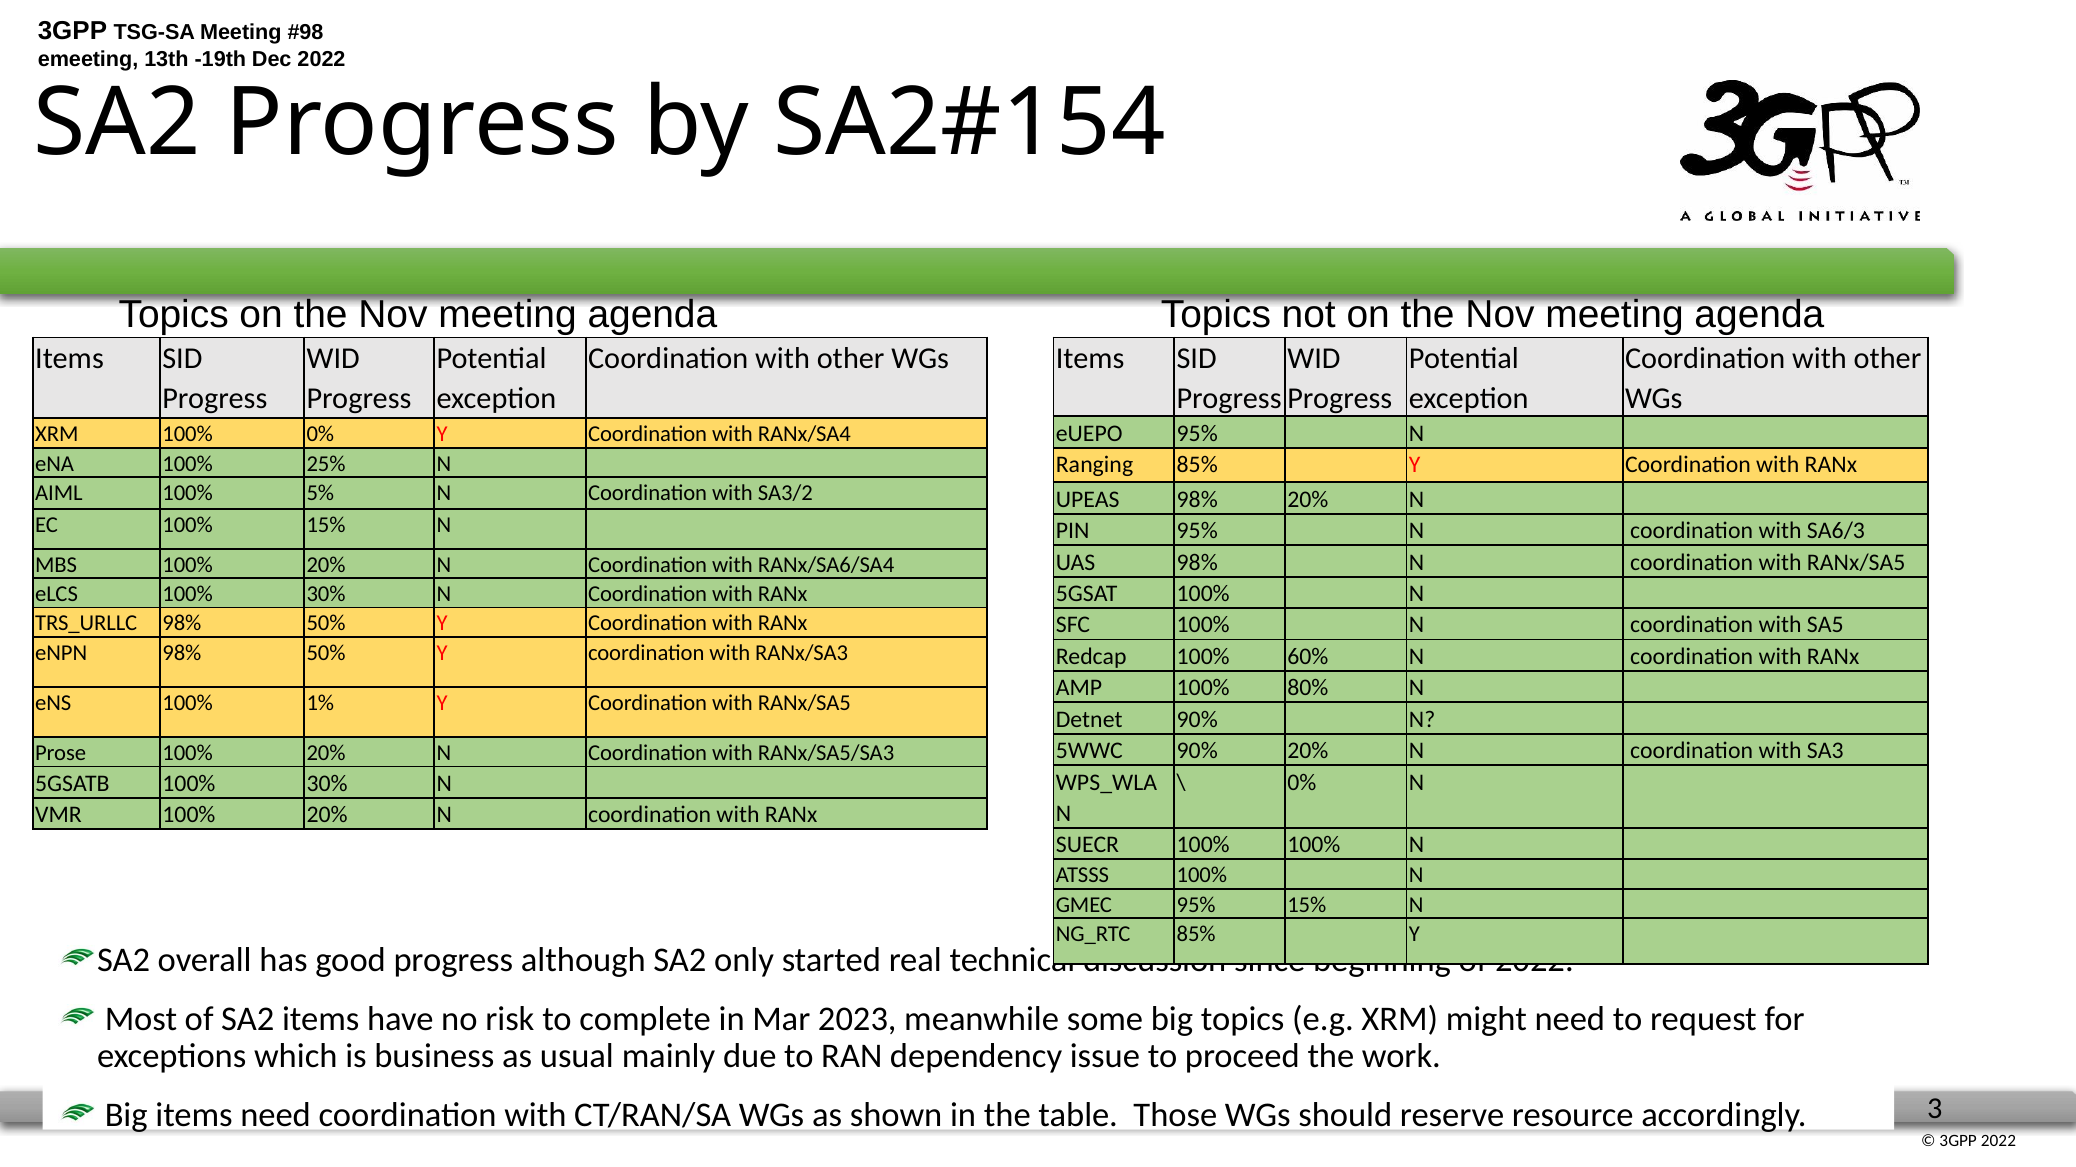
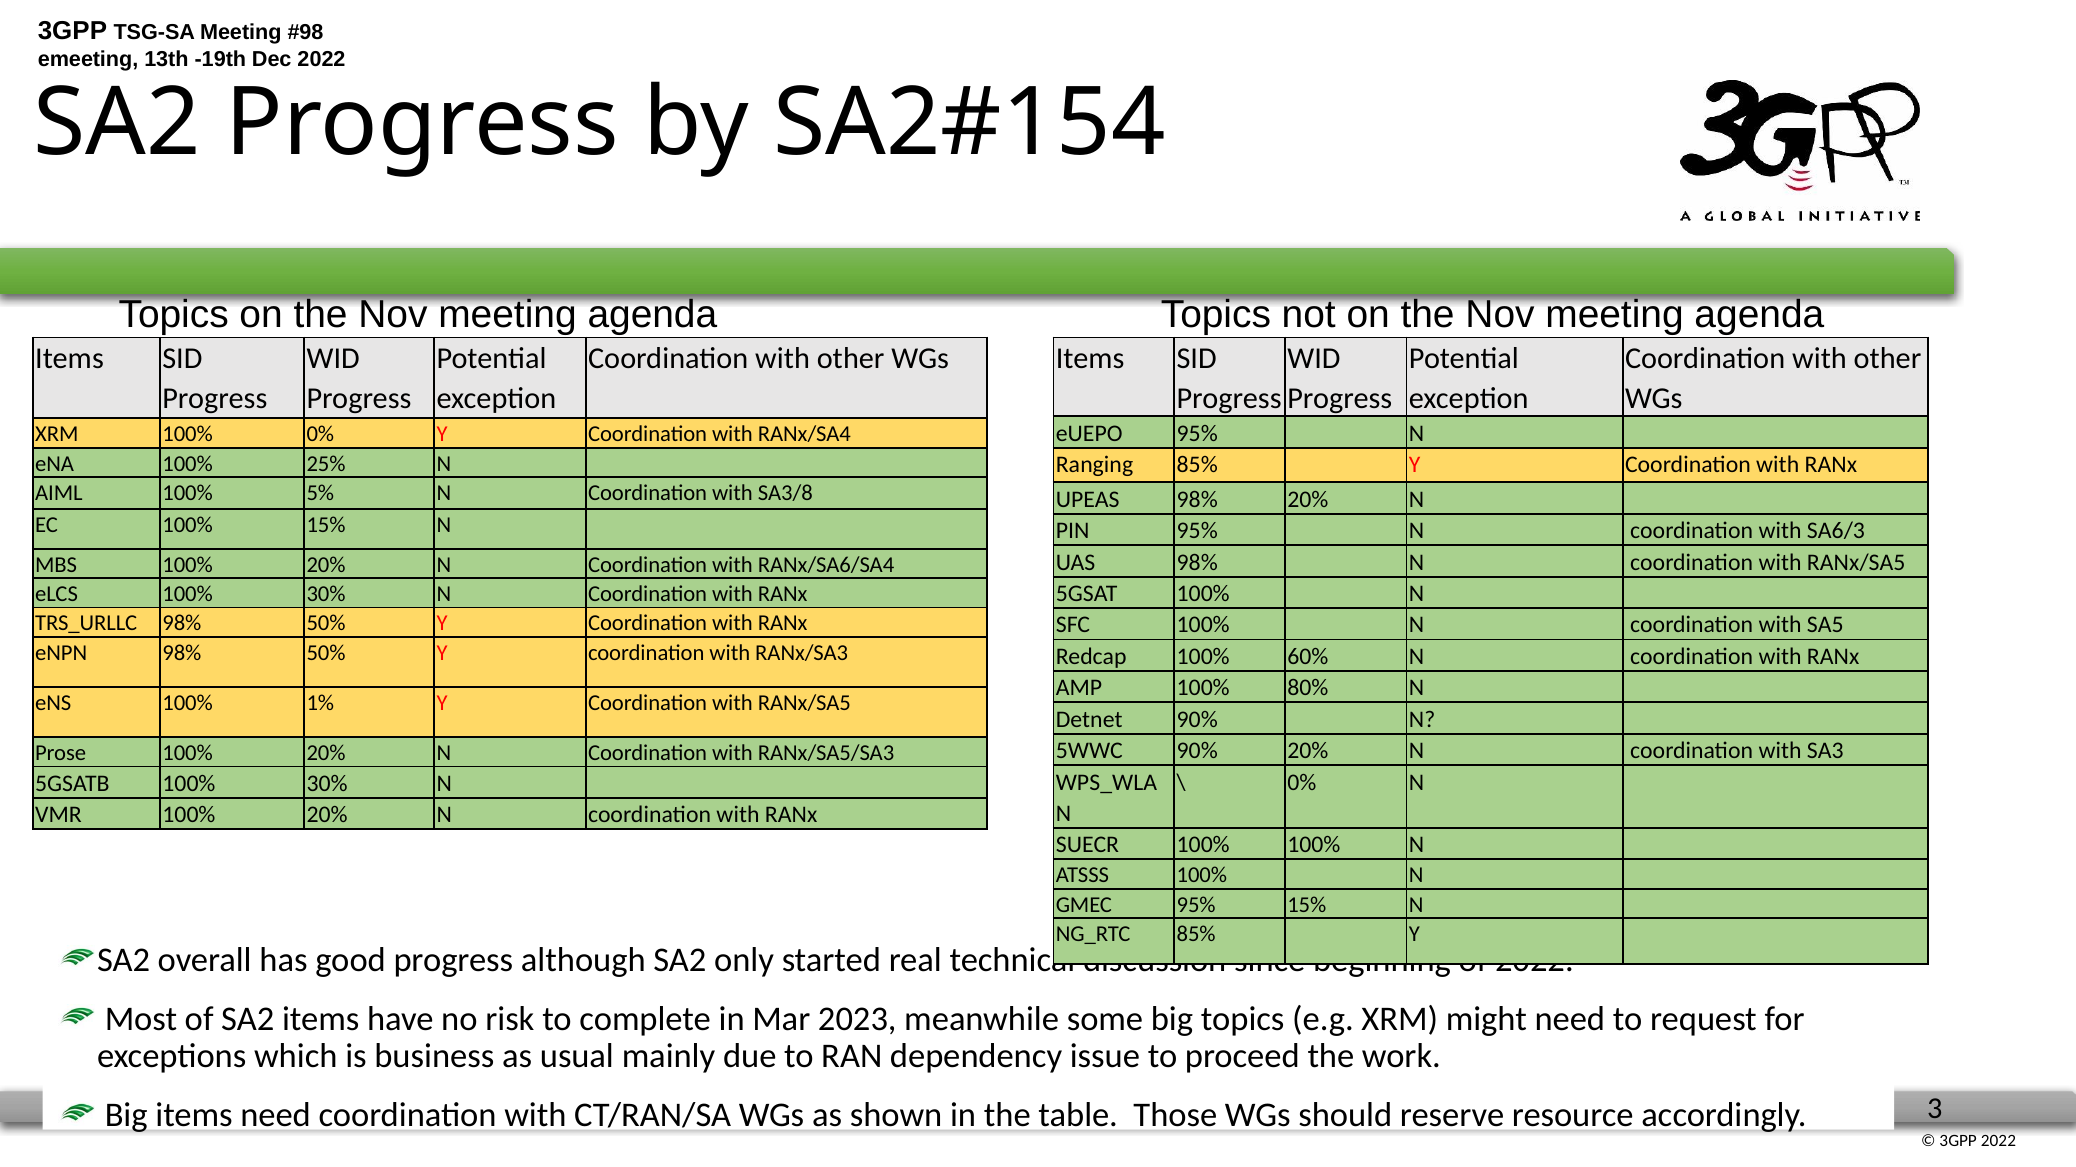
SA3/2: SA3/2 -> SA3/8
